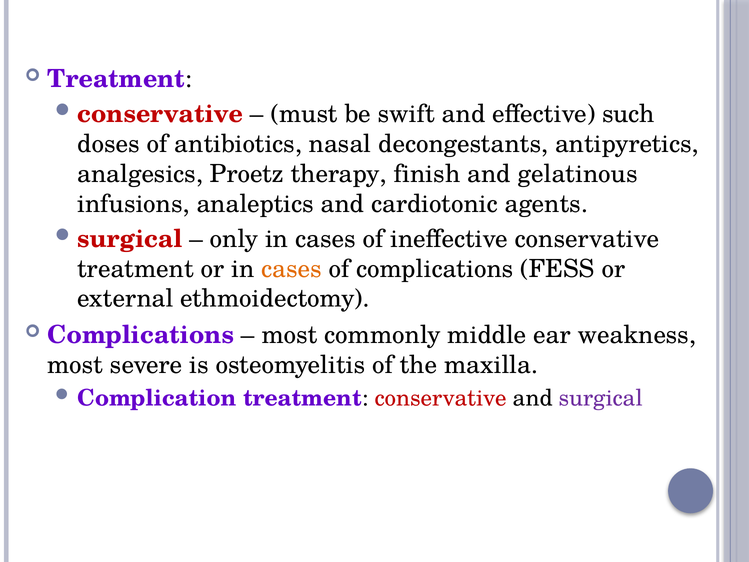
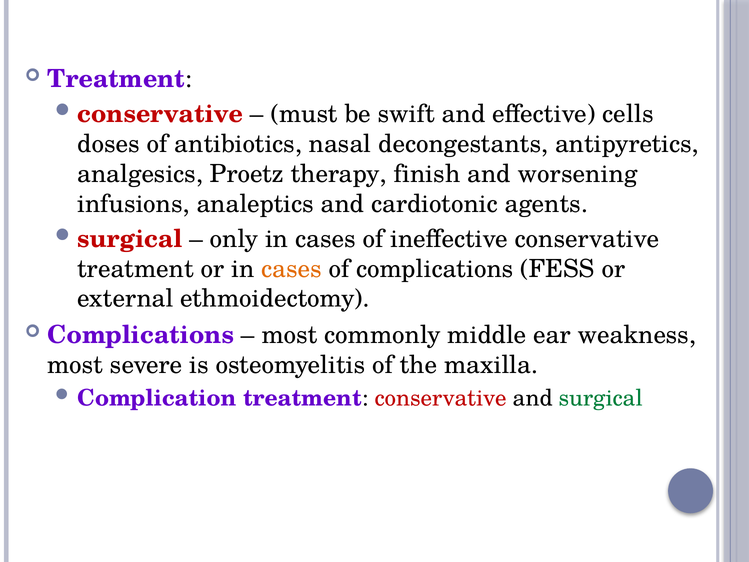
such: such -> cells
gelatinous: gelatinous -> worsening
surgical at (601, 398) colour: purple -> green
